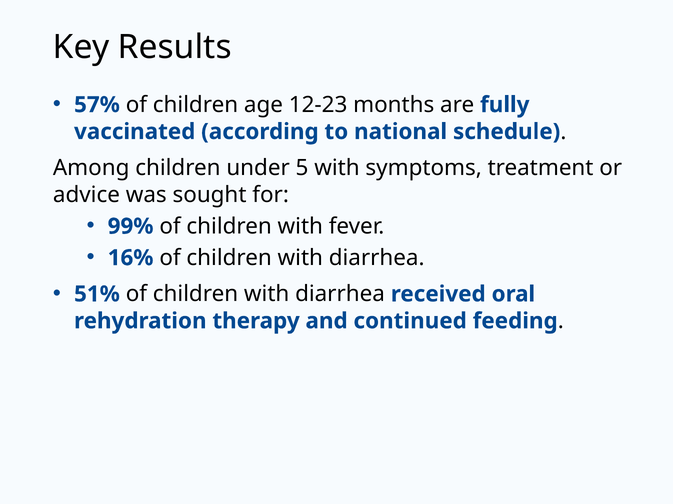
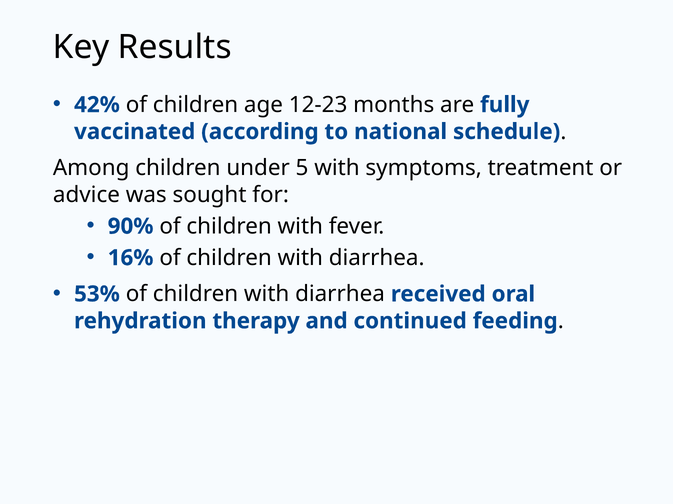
57%: 57% -> 42%
99%: 99% -> 90%
51%: 51% -> 53%
